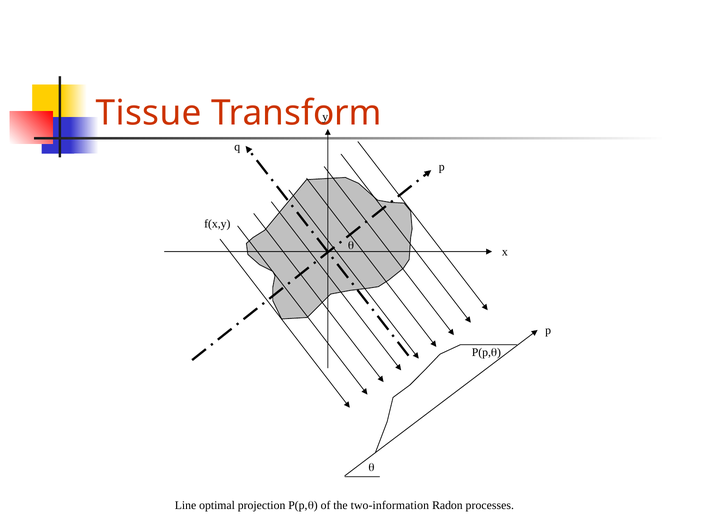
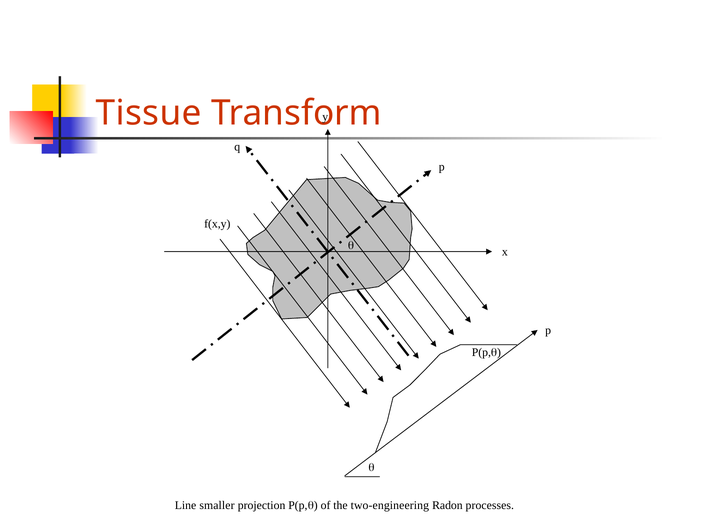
optimal: optimal -> smaller
two-information: two-information -> two-engineering
